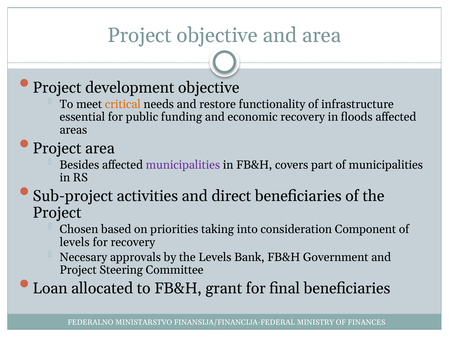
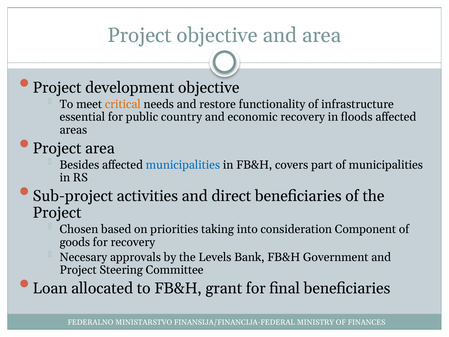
funding: funding -> country
municipalities at (183, 165) colour: purple -> blue
levels at (75, 242): levels -> goods
